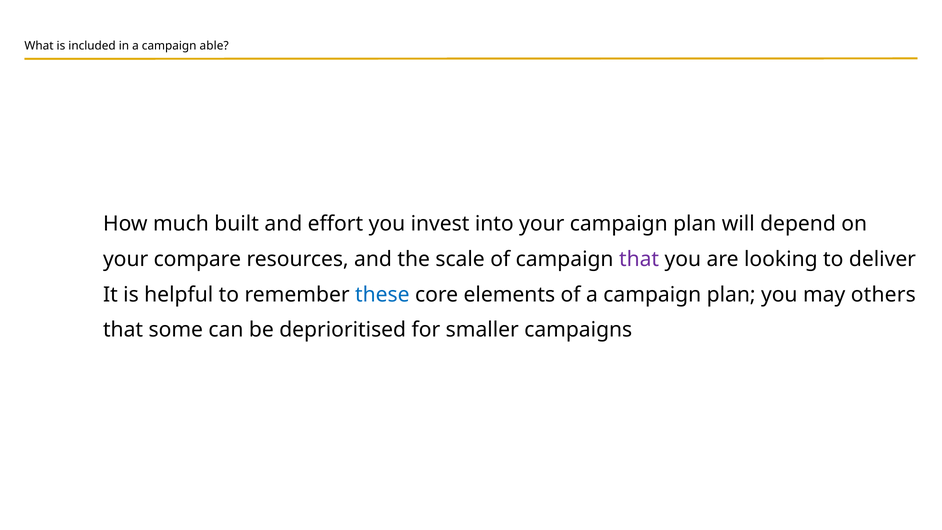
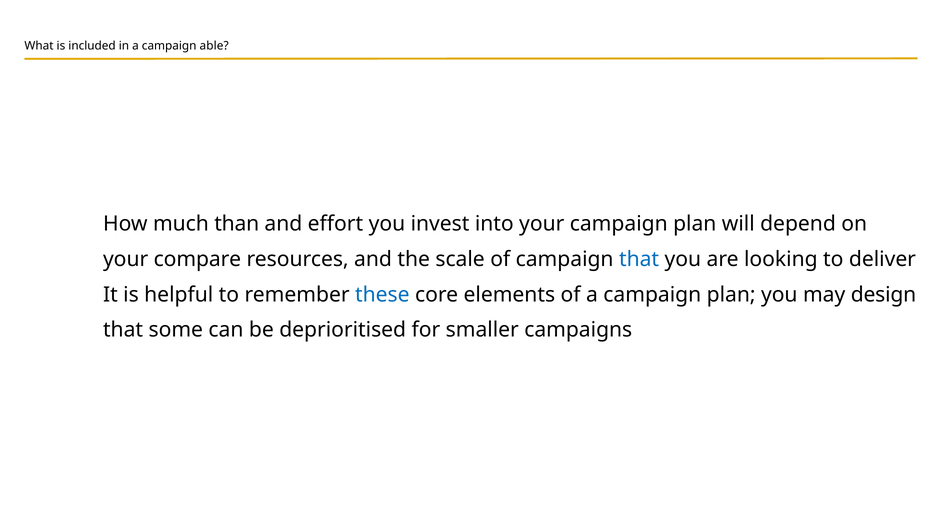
built: built -> than
that at (639, 259) colour: purple -> blue
others: others -> design
